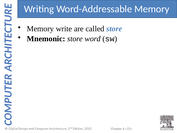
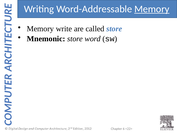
Memory at (152, 9) underline: none -> present
